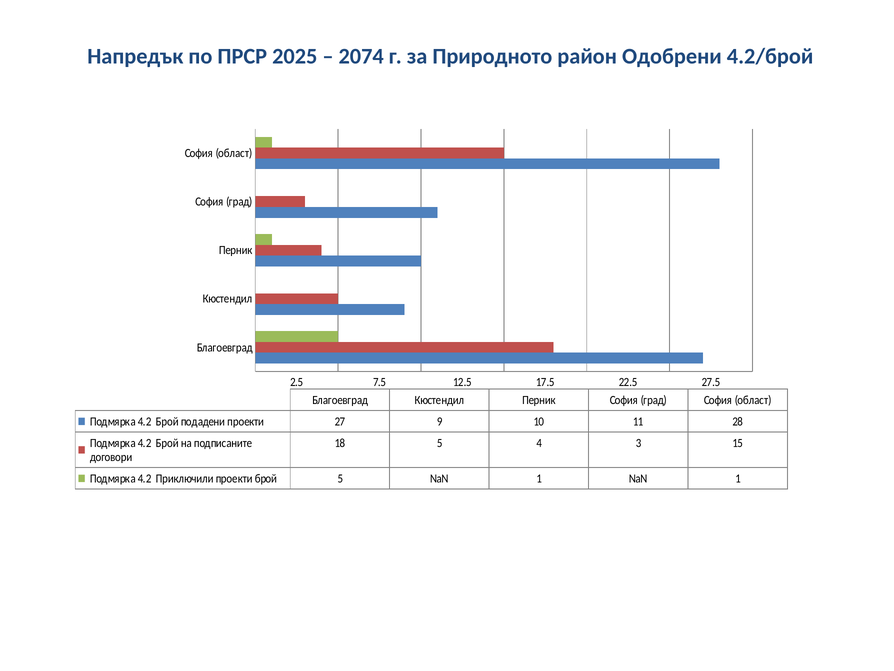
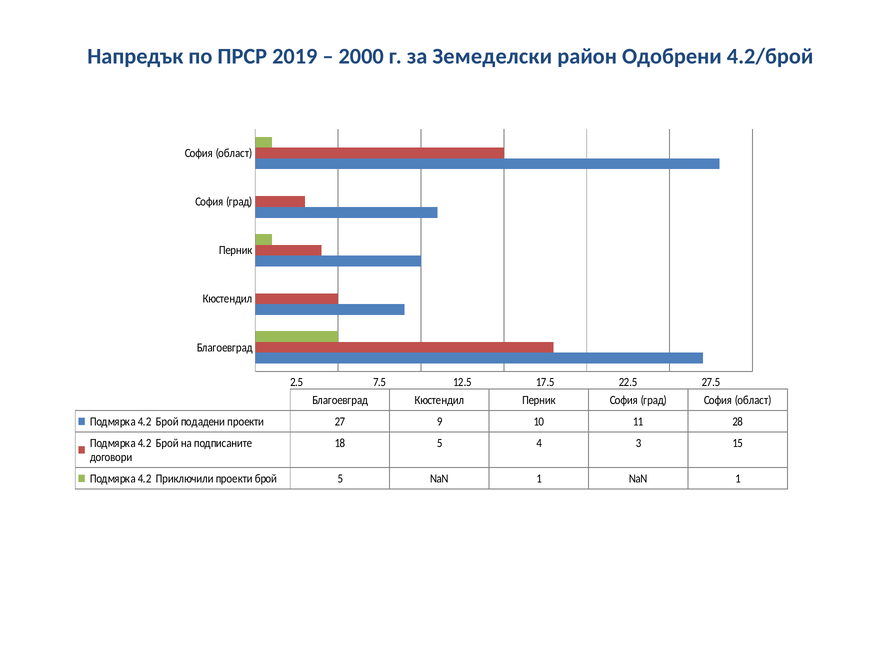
2025: 2025 -> 2019
2074: 2074 -> 2000
Природното: Природното -> Земеделски
